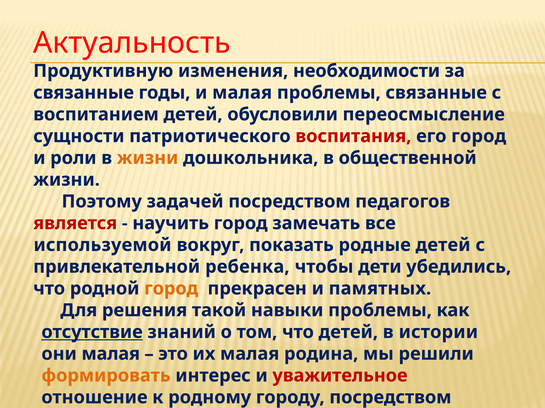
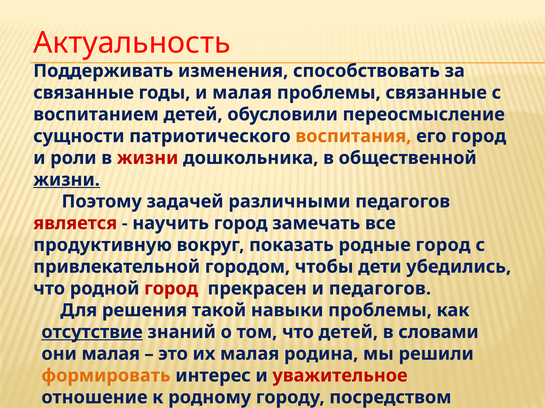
Продуктивную: Продуктивную -> Поддерживать
необходимости: необходимости -> способствовать
воспитания colour: red -> orange
жизни at (148, 158) colour: orange -> red
жизни at (67, 180) underline: none -> present
задачей посредством: посредством -> различными
используемой: используемой -> продуктивную
родные детей: детей -> город
ребенка: ребенка -> городом
город at (171, 289) colour: orange -> red
и памятных: памятных -> педагогов
истории: истории -> словами
